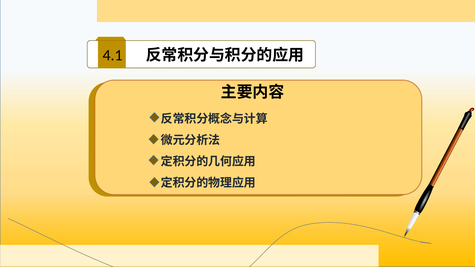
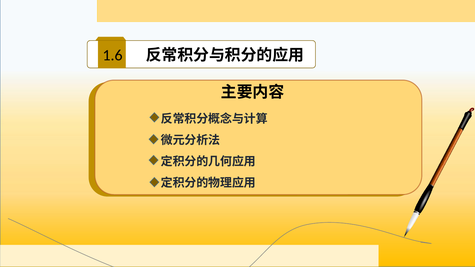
4.1: 4.1 -> 1.6
